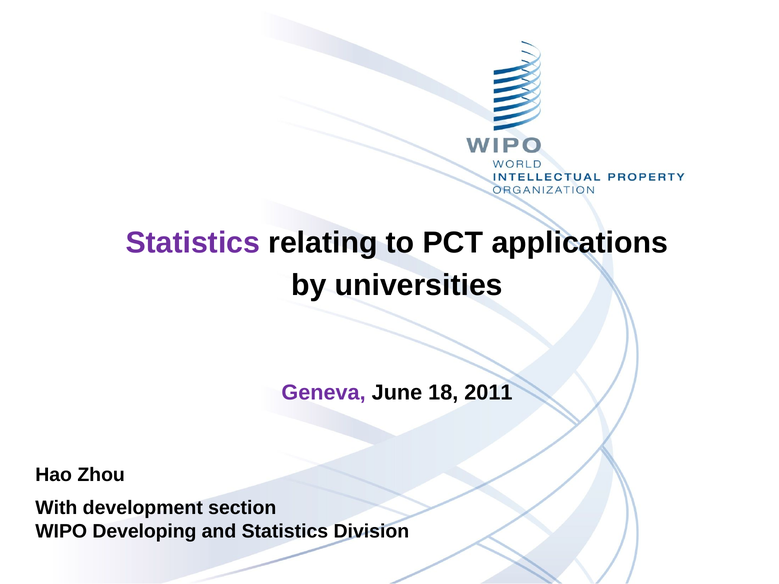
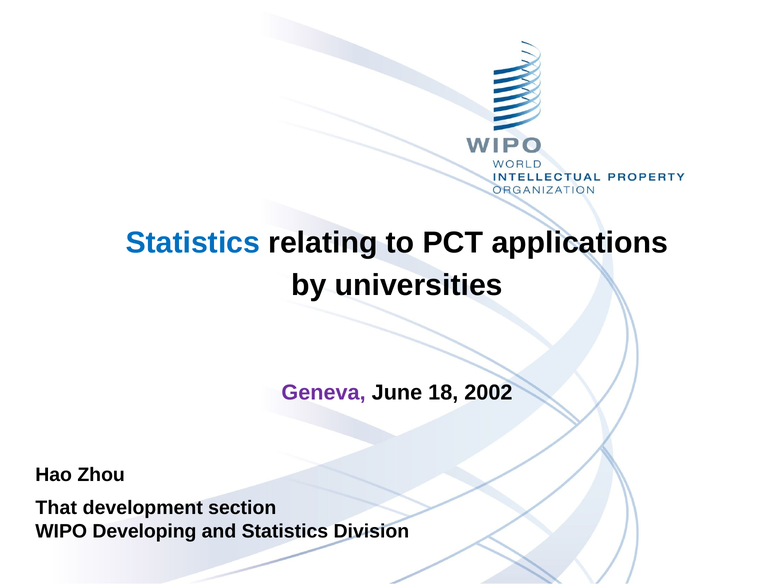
Statistics at (193, 243) colour: purple -> blue
2011: 2011 -> 2002
With: With -> That
